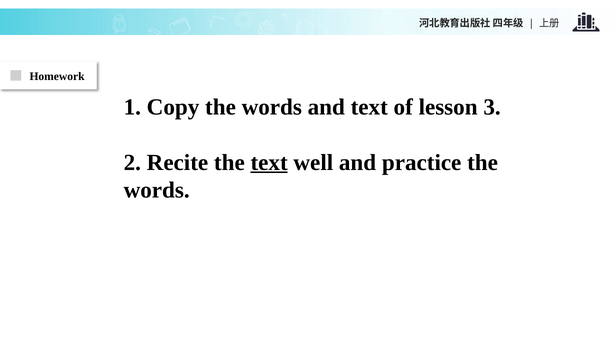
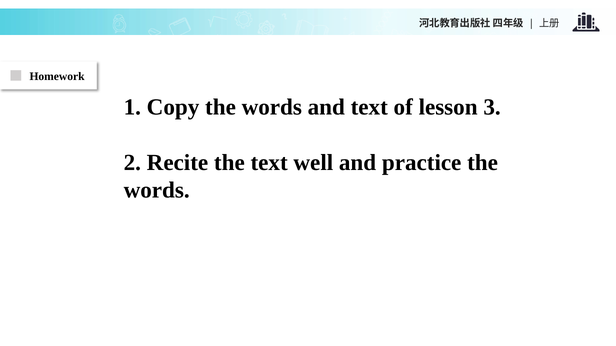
text at (269, 163) underline: present -> none
